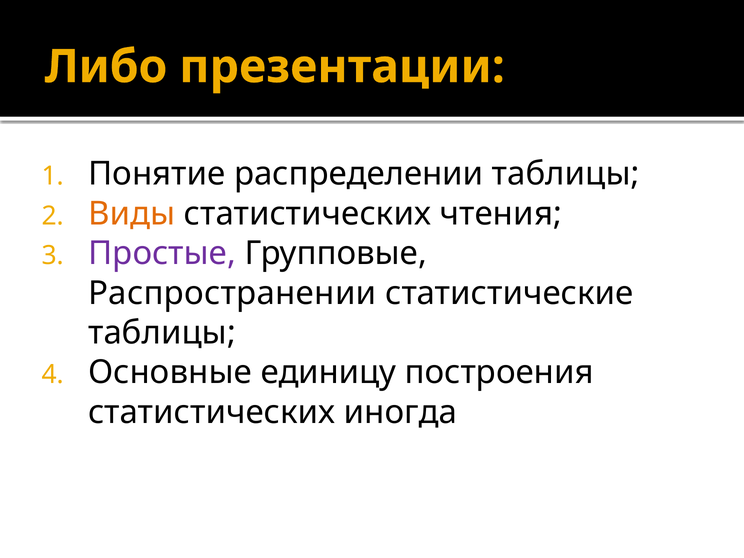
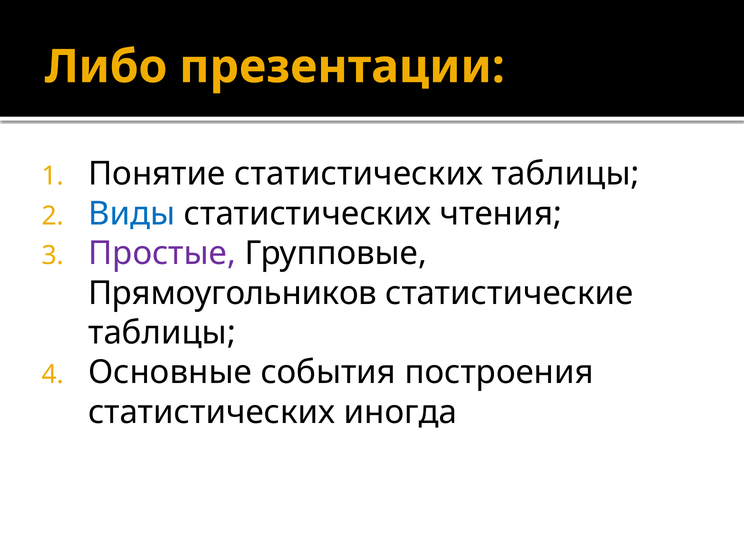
Понятие распределении: распределении -> статистических
Виды colour: orange -> blue
Распространении: Распространении -> Прямоугольников
единицу: единицу -> события
